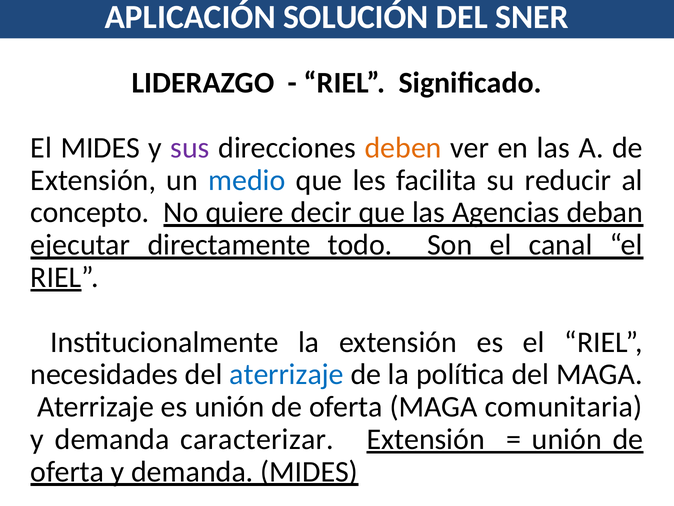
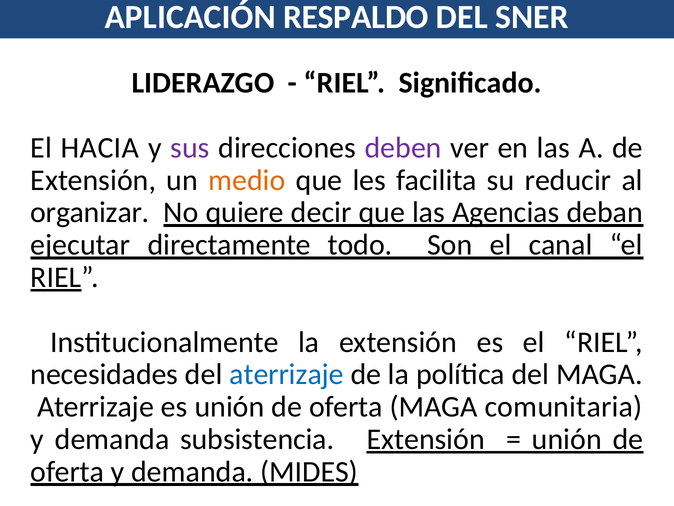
SOLUCIÓN: SOLUCIÓN -> RESPALDO
El MIDES: MIDES -> HACIA
deben colour: orange -> purple
medio colour: blue -> orange
concepto: concepto -> organizar
caracterizar: caracterizar -> subsistencia
